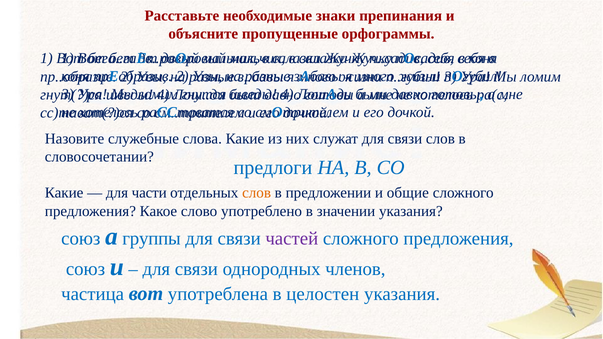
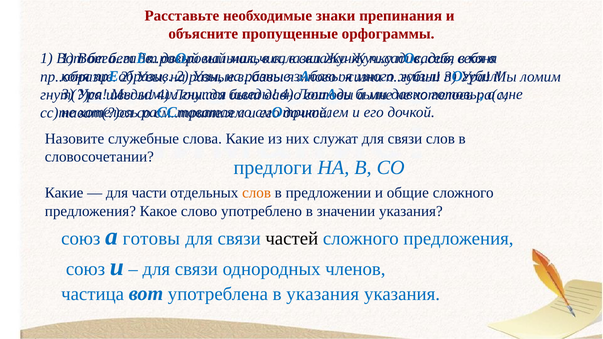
а группы: группы -> готовы
частей colour: purple -> black
в целостен: целостен -> указания
